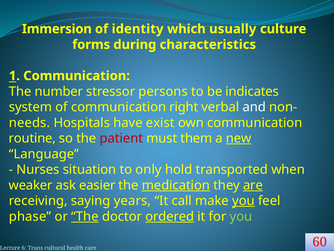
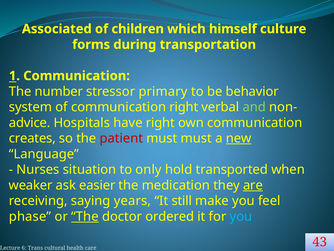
Immersion: Immersion -> Associated
identity: identity -> children
usually: usually -> himself
characteristics: characteristics -> transportation
persons: persons -> primary
indicates: indicates -> behavior
and colour: white -> light green
needs: needs -> advice
have exist: exist -> right
routine: routine -> creates
must them: them -> must
medication underline: present -> none
call: call -> still
you at (243, 200) underline: present -> none
ordered underline: present -> none
you at (241, 216) colour: light green -> light blue
60: 60 -> 43
